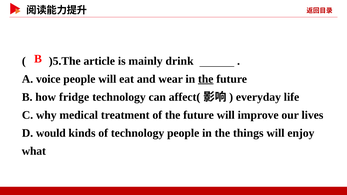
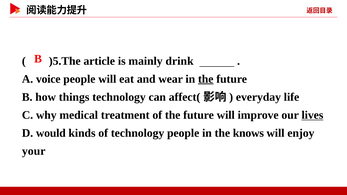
fridge: fridge -> things
lives underline: none -> present
things: things -> knows
what: what -> your
